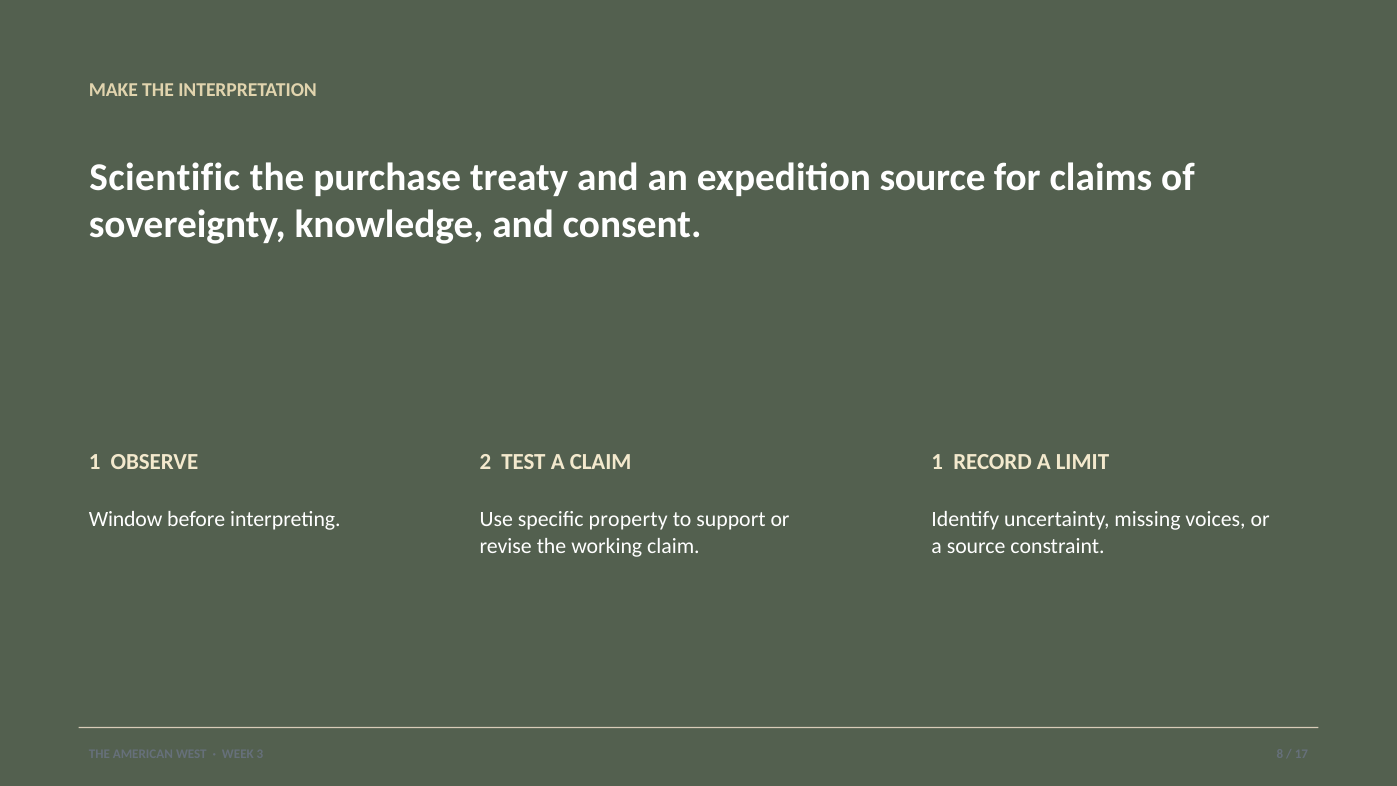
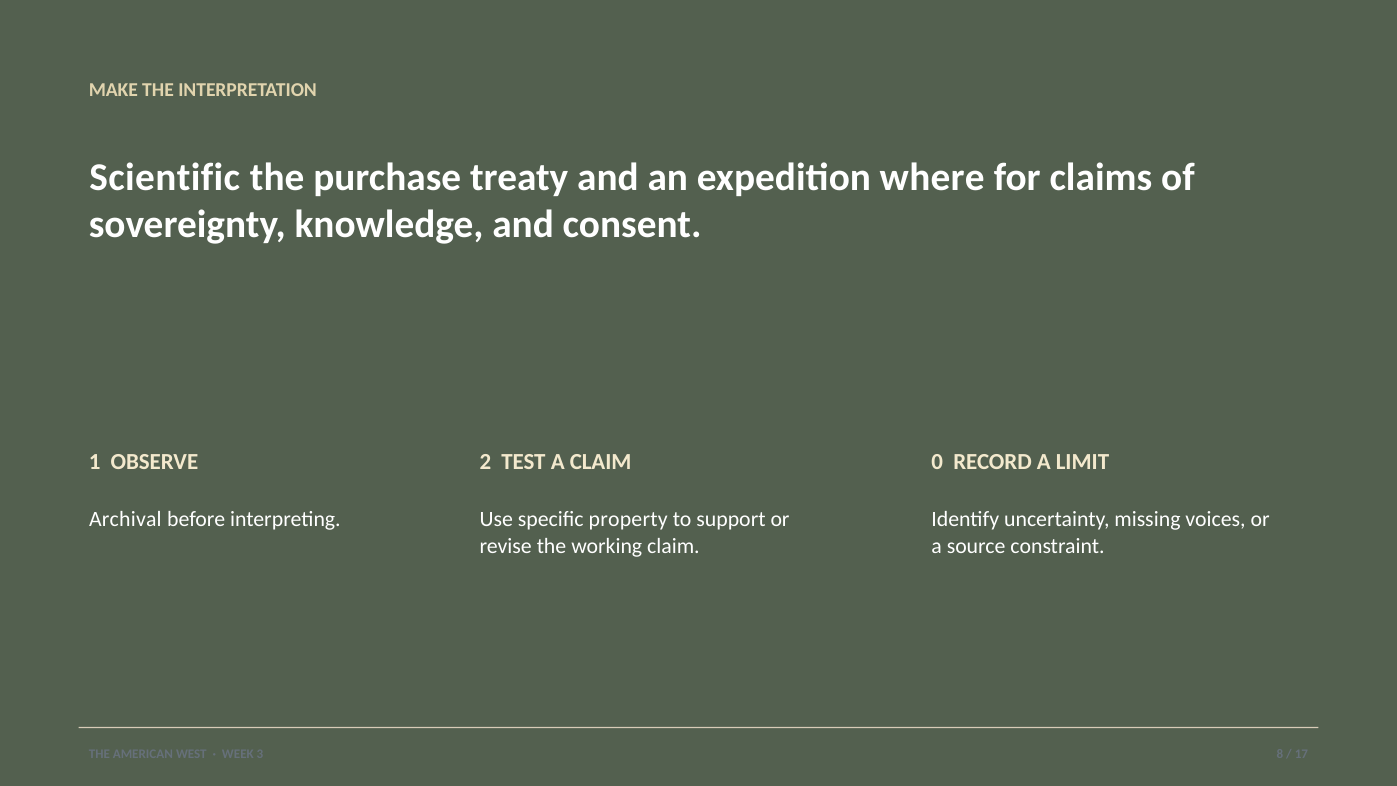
expedition source: source -> where
CLAIM 1: 1 -> 0
Window: Window -> Archival
